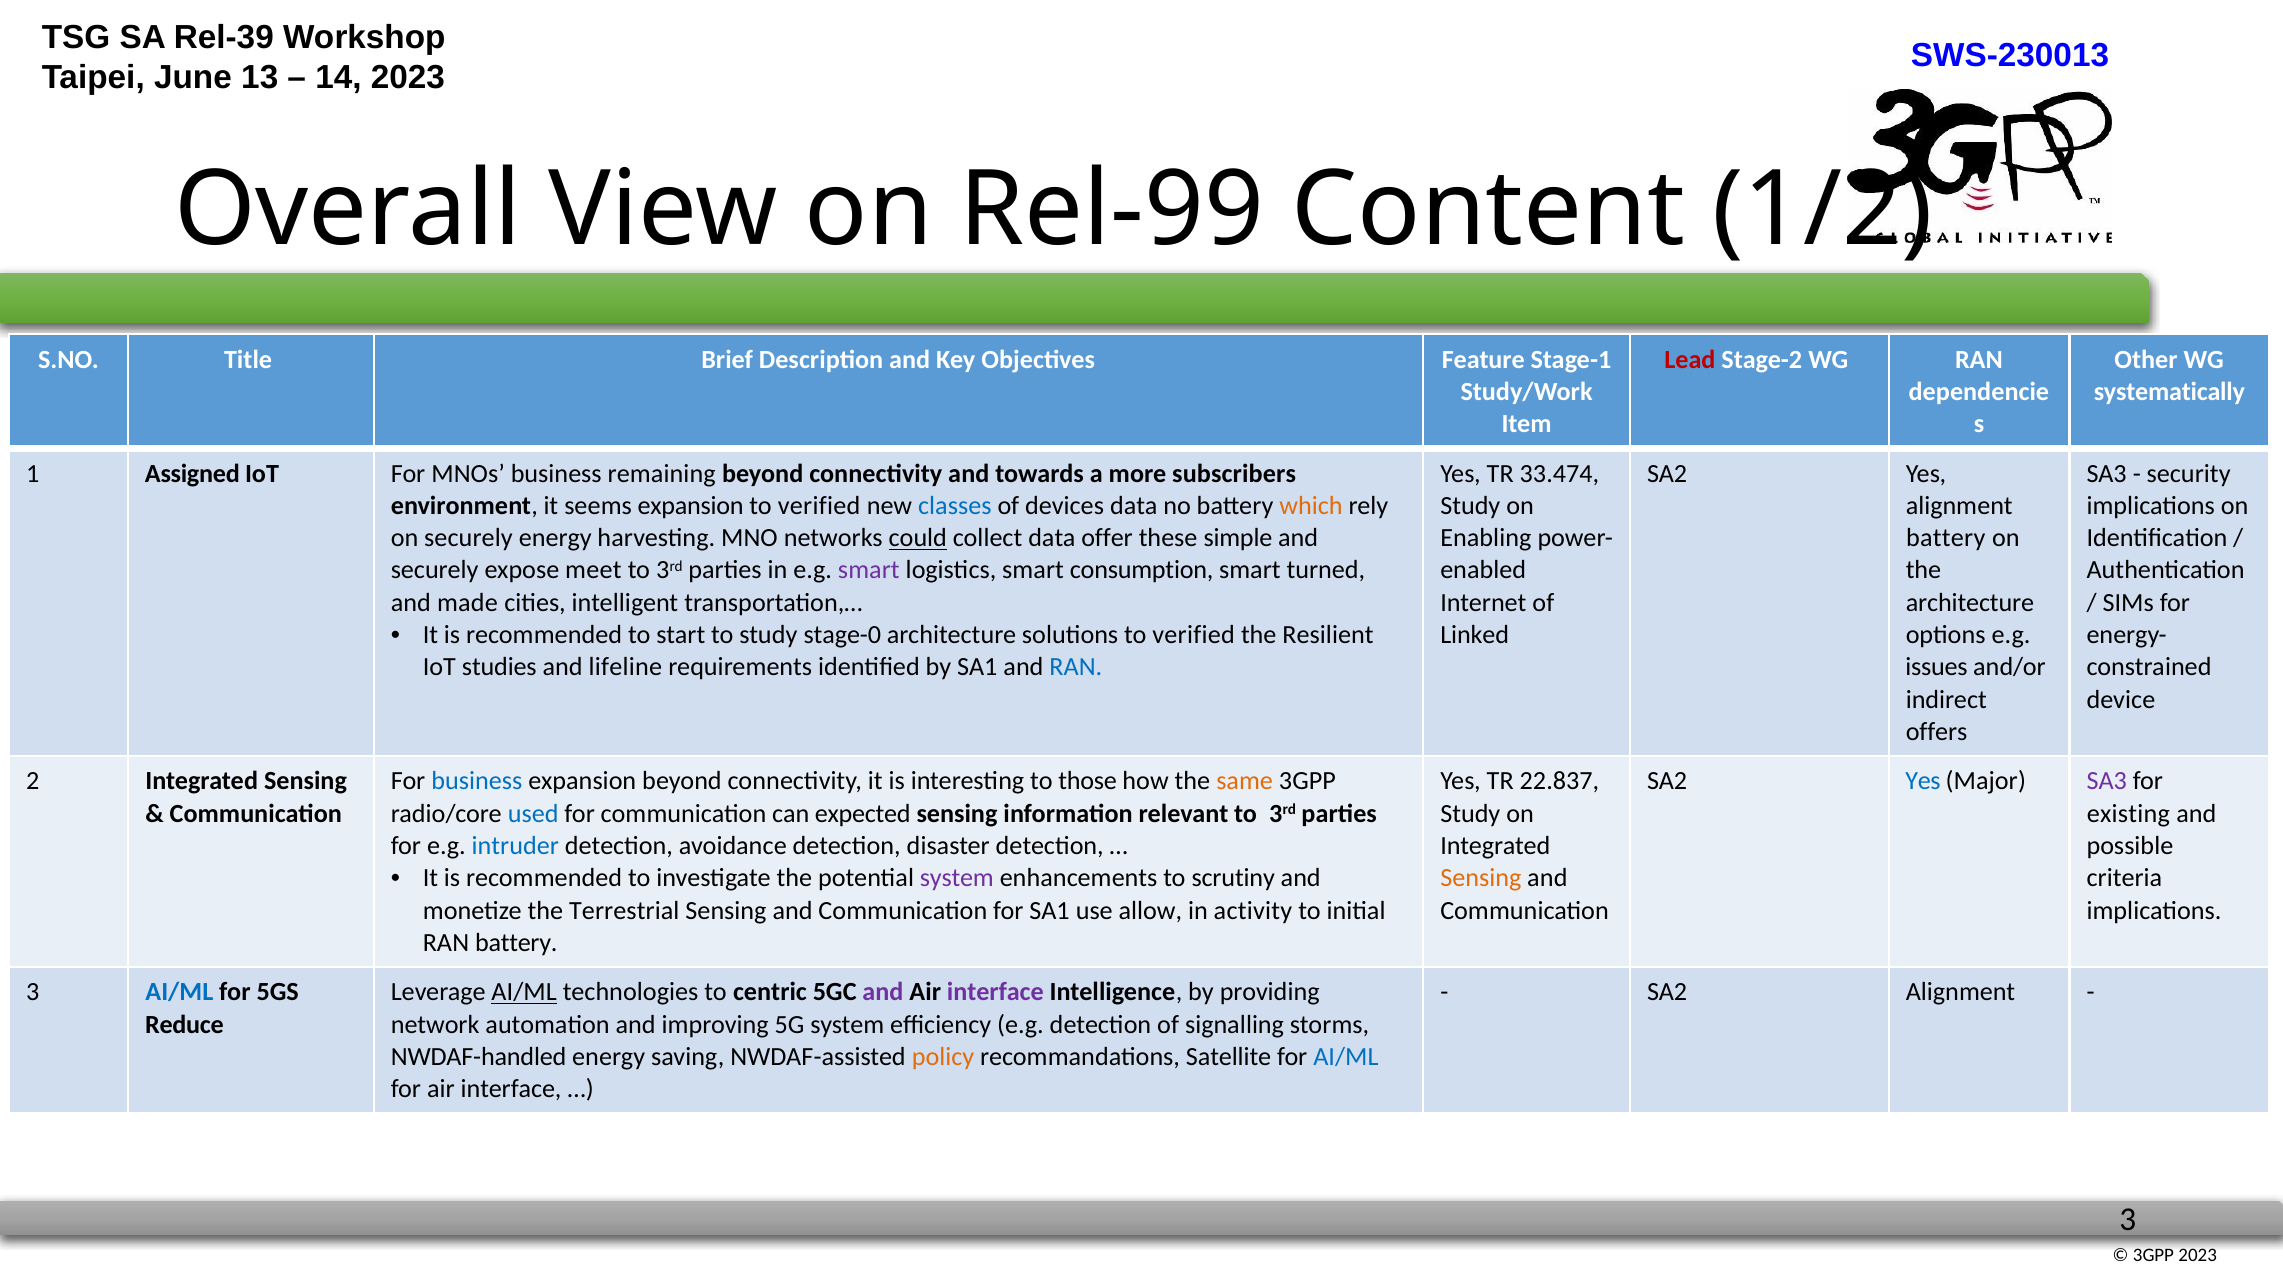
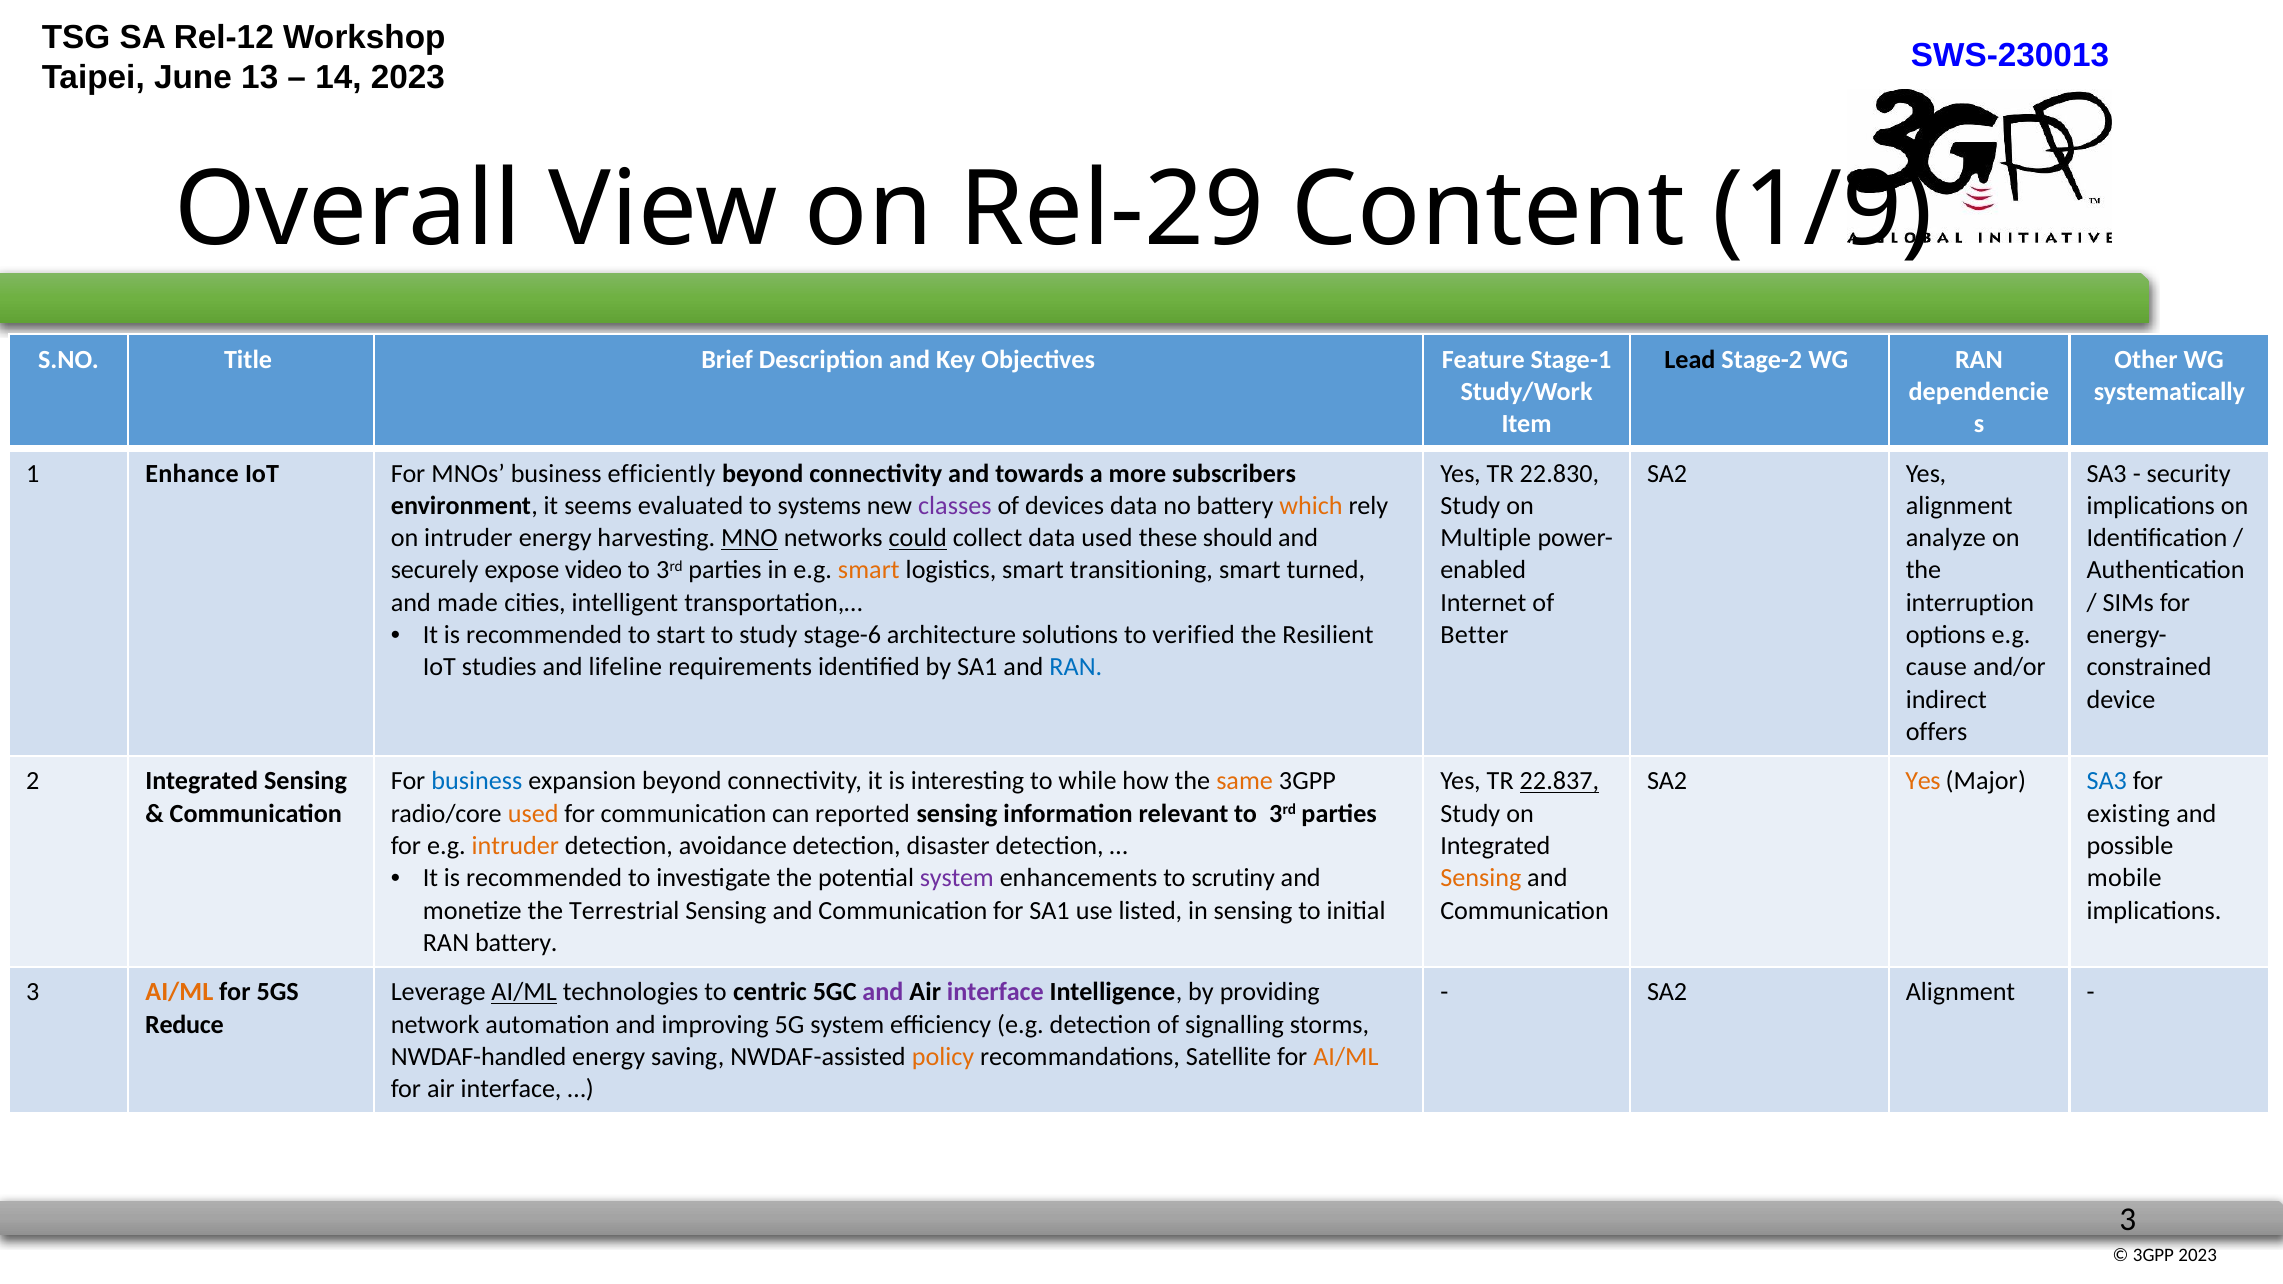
Rel-39: Rel-39 -> Rel-12
Rel-99: Rel-99 -> Rel-29
1/2: 1/2 -> 1/9
Lead colour: red -> black
Assigned: Assigned -> Enhance
remaining: remaining -> efficiently
33.474: 33.474 -> 22.830
seems expansion: expansion -> evaluated
verified at (819, 506): verified -> systems
classes colour: blue -> purple
on securely: securely -> intruder
MNO underline: none -> present
data offer: offer -> used
simple: simple -> should
Enabling: Enabling -> Multiple
battery at (1946, 538): battery -> analyze
meet: meet -> video
smart at (869, 570) colour: purple -> orange
consumption: consumption -> transitioning
architecture at (1970, 603): architecture -> interruption
stage-0: stage-0 -> stage-6
Linked: Linked -> Better
issues: issues -> cause
those: those -> while
22.837 underline: none -> present
Yes at (1923, 781) colour: blue -> orange
SA3 at (2107, 781) colour: purple -> blue
used at (533, 814) colour: blue -> orange
expected: expected -> reported
intruder at (515, 846) colour: blue -> orange
criteria: criteria -> mobile
allow: allow -> listed
in activity: activity -> sensing
AI/ML at (179, 992) colour: blue -> orange
AI/ML at (1346, 1057) colour: blue -> orange
